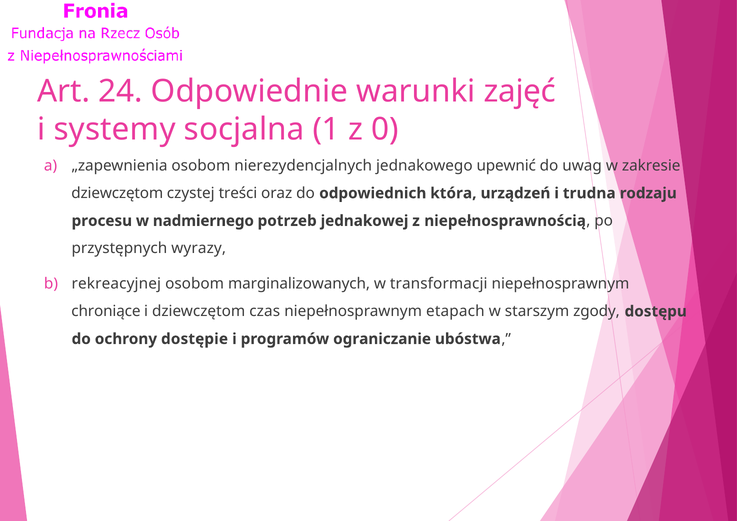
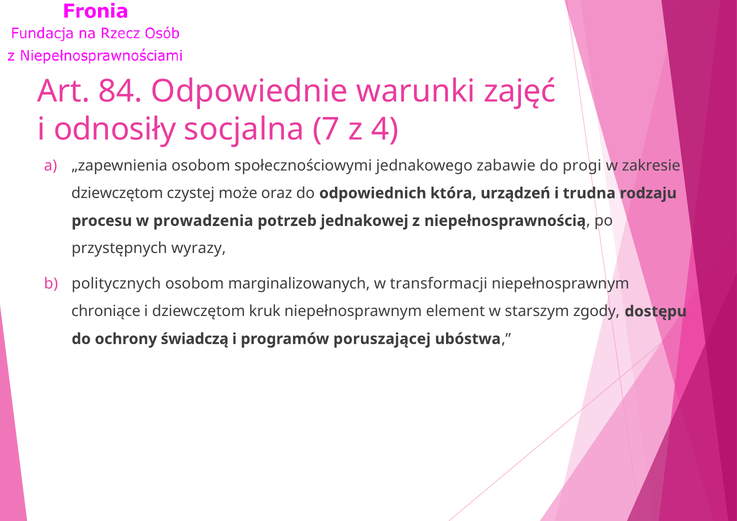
24: 24 -> 84
systemy: systemy -> odnosiły
1: 1 -> 7
0: 0 -> 4
nierezydencjalnych: nierezydencjalnych -> społecznościowymi
upewnić: upewnić -> zabawie
uwag: uwag -> progi
treści: treści -> może
nadmiernego: nadmiernego -> prowadzenia
rekreacyjnej: rekreacyjnej -> politycznych
czas: czas -> kruk
etapach: etapach -> element
dostępie: dostępie -> świadczą
ograniczanie: ograniczanie -> poruszającej
